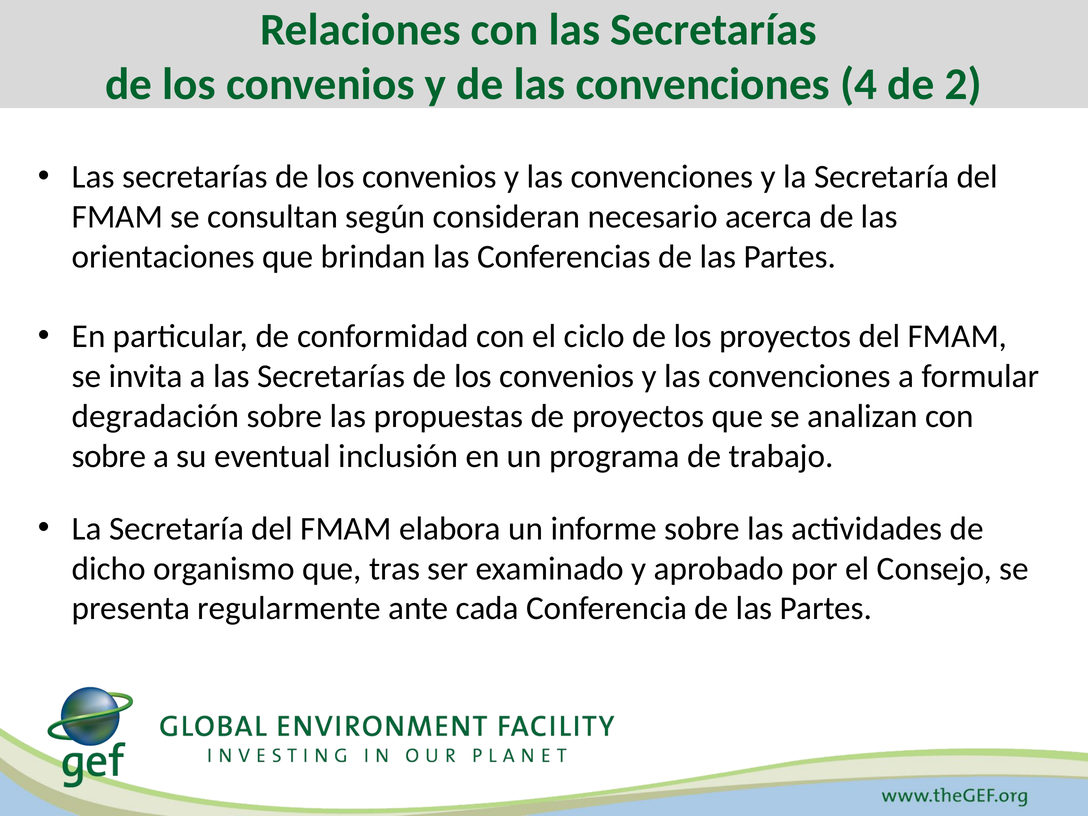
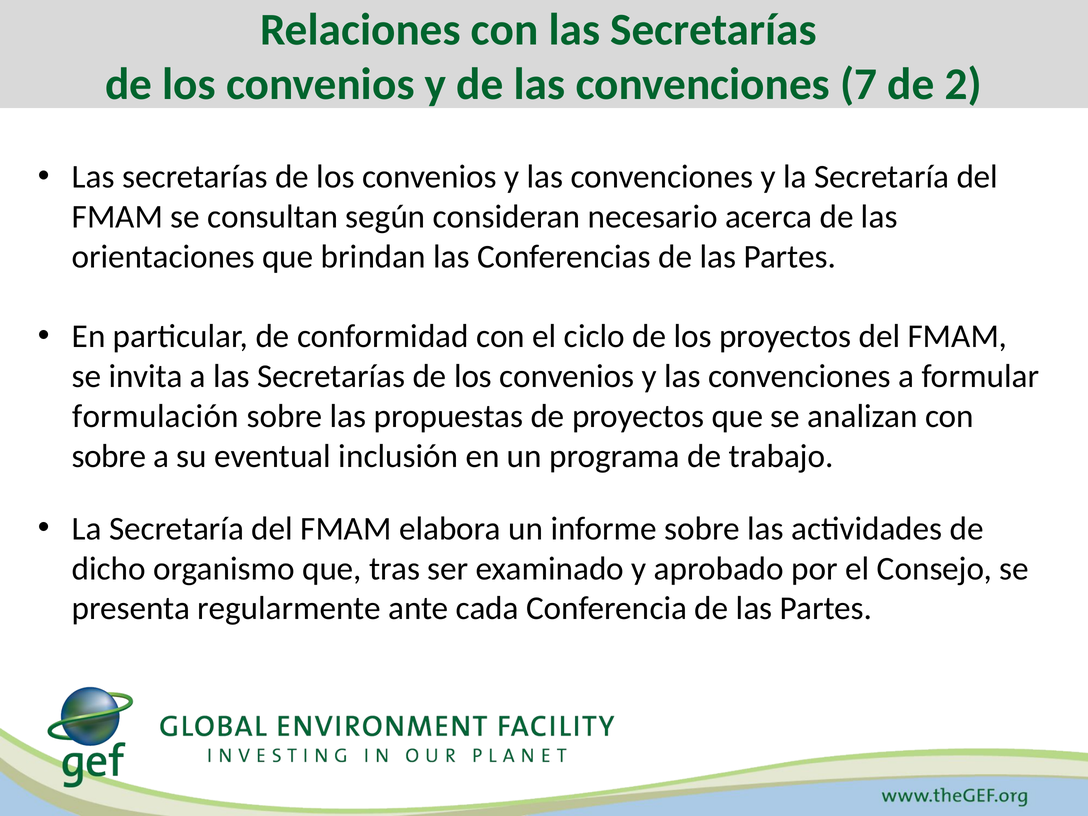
4: 4 -> 7
degradación: degradación -> formulación
